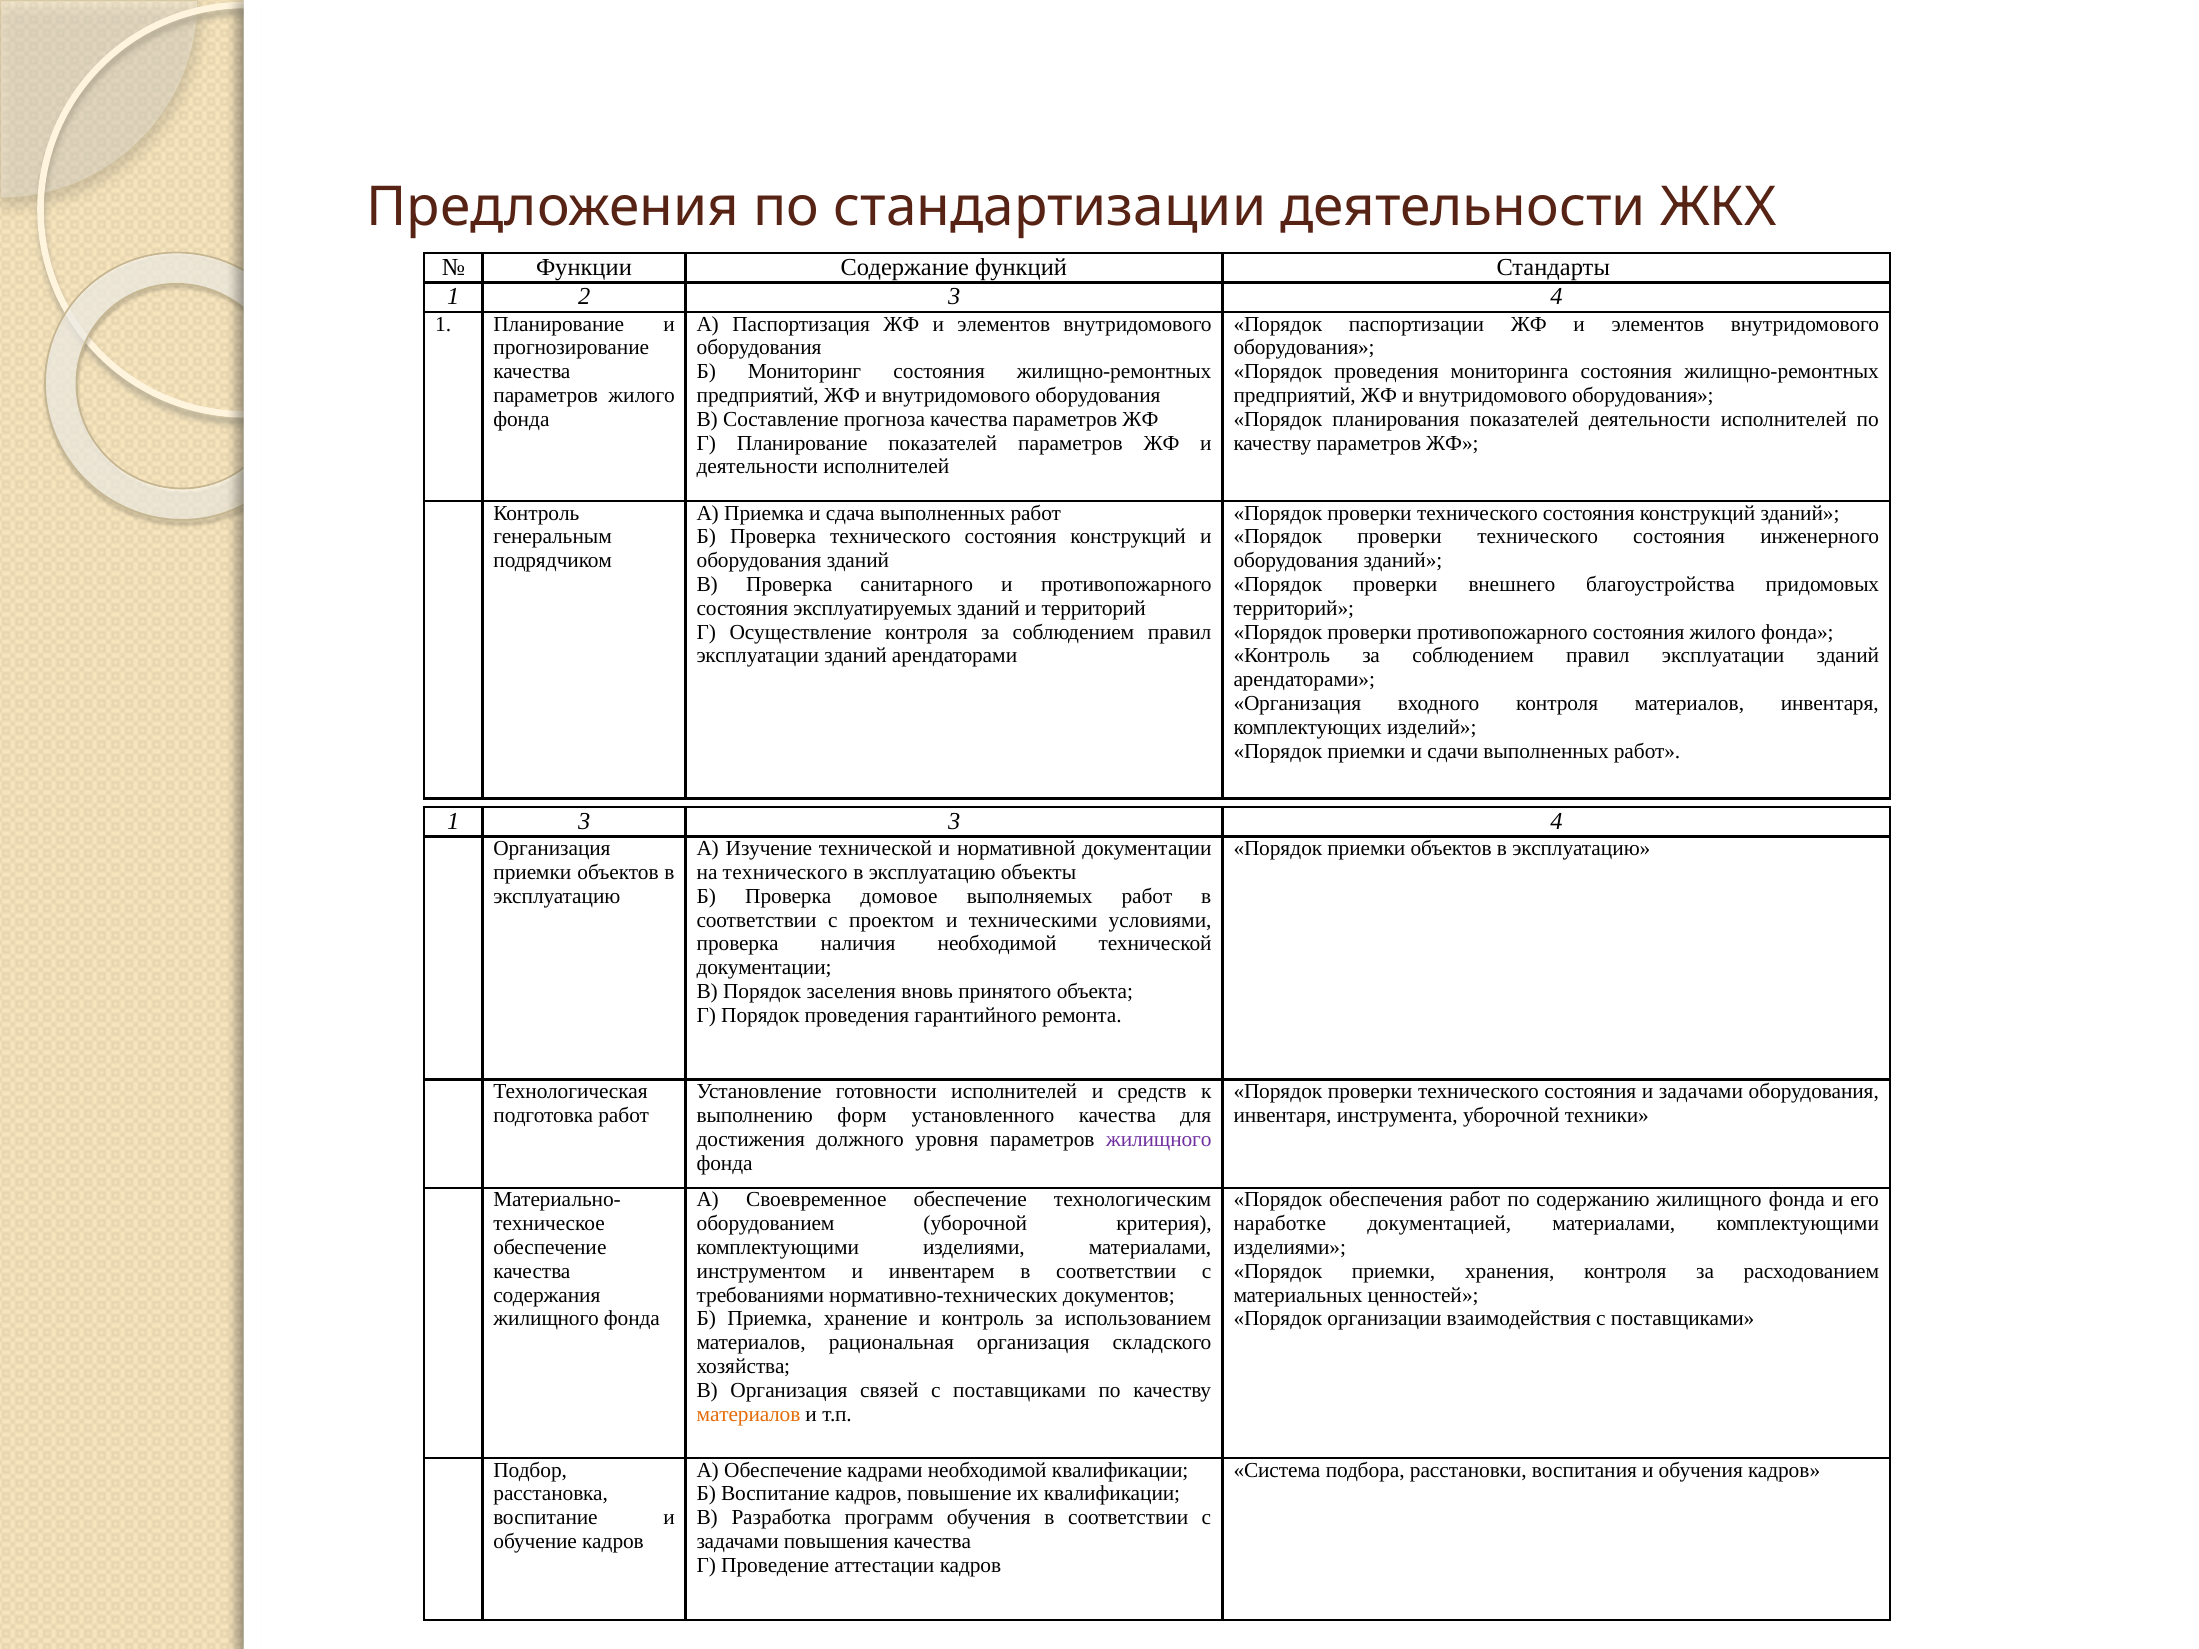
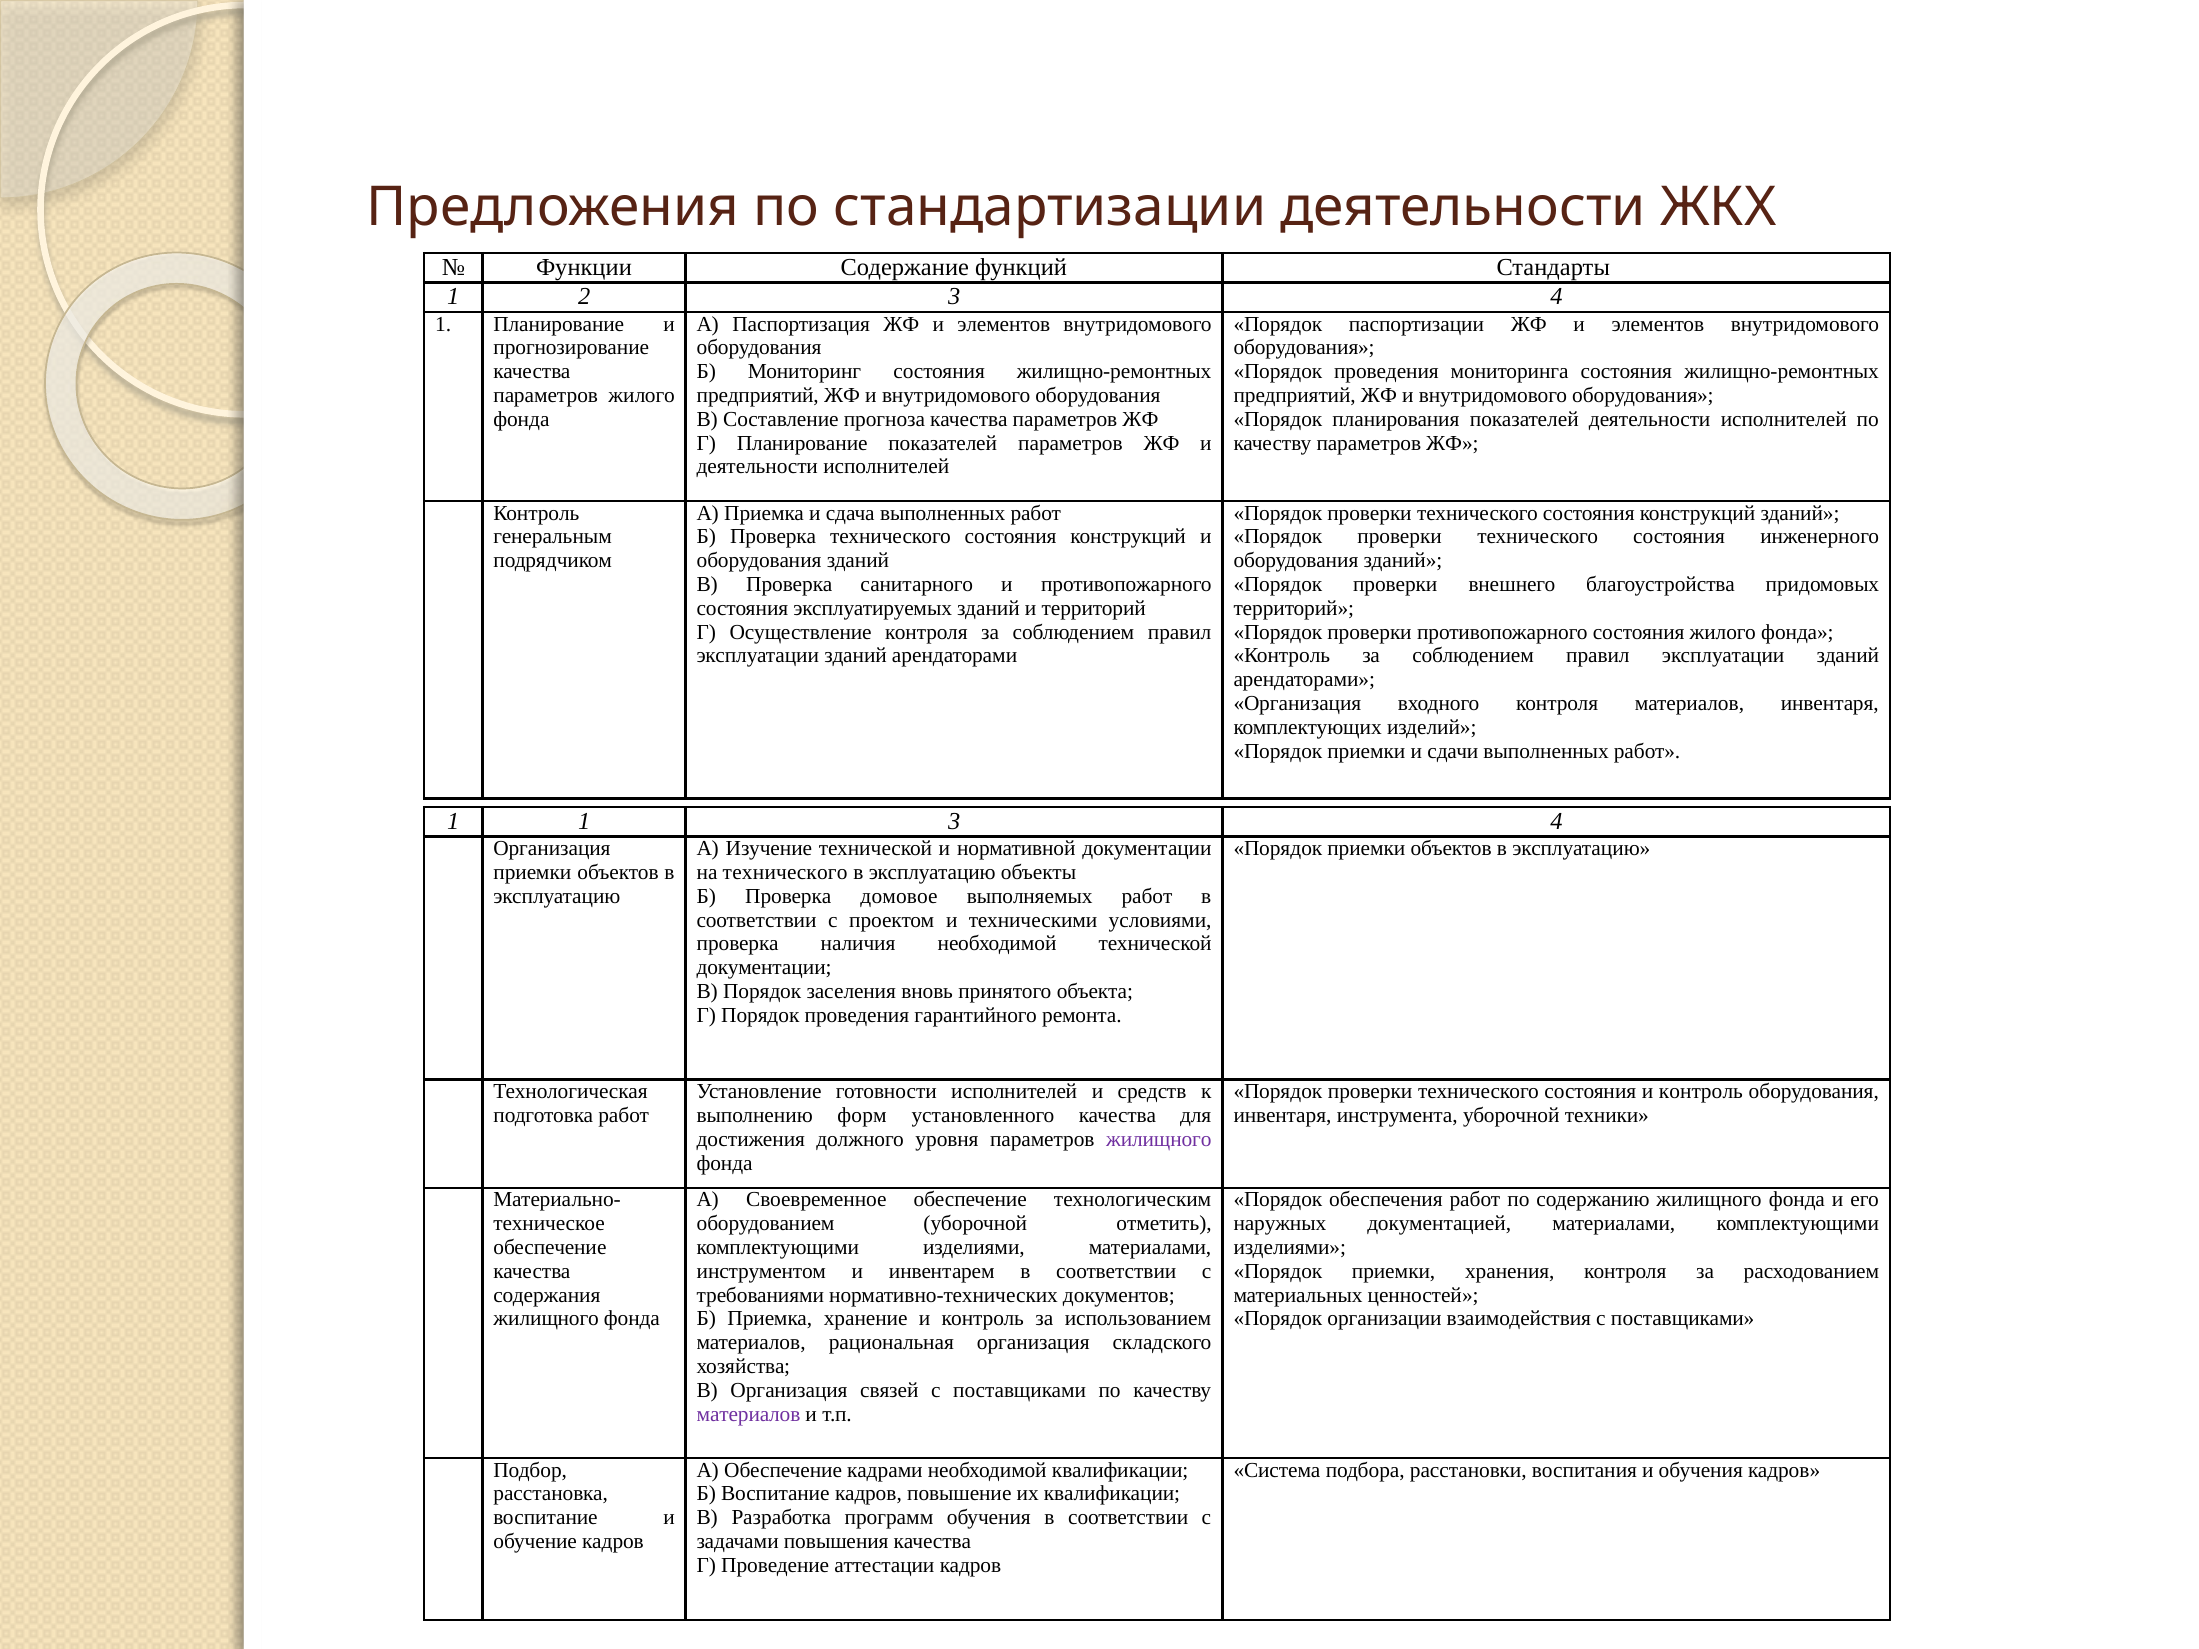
1 3: 3 -> 1
состояния и задачами: задачами -> контроль
критерия: критерия -> отметить
наработке: наработке -> наружных
материалов at (749, 1414) colour: orange -> purple
